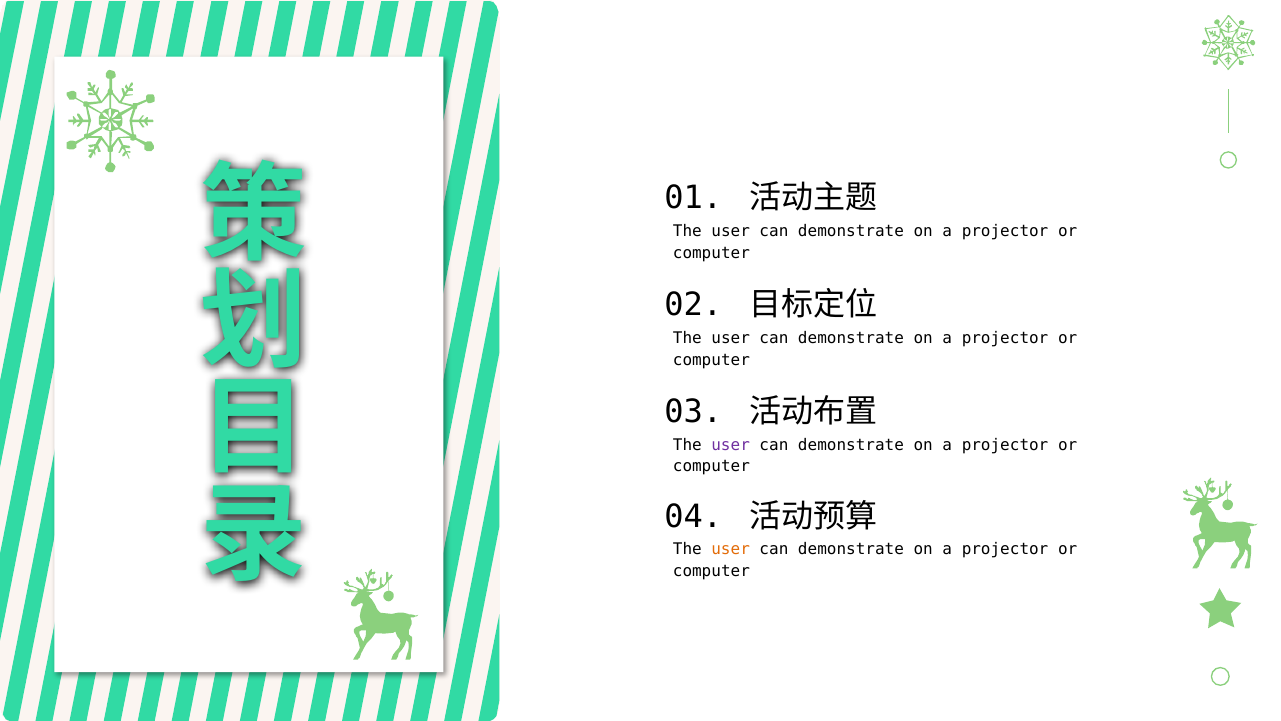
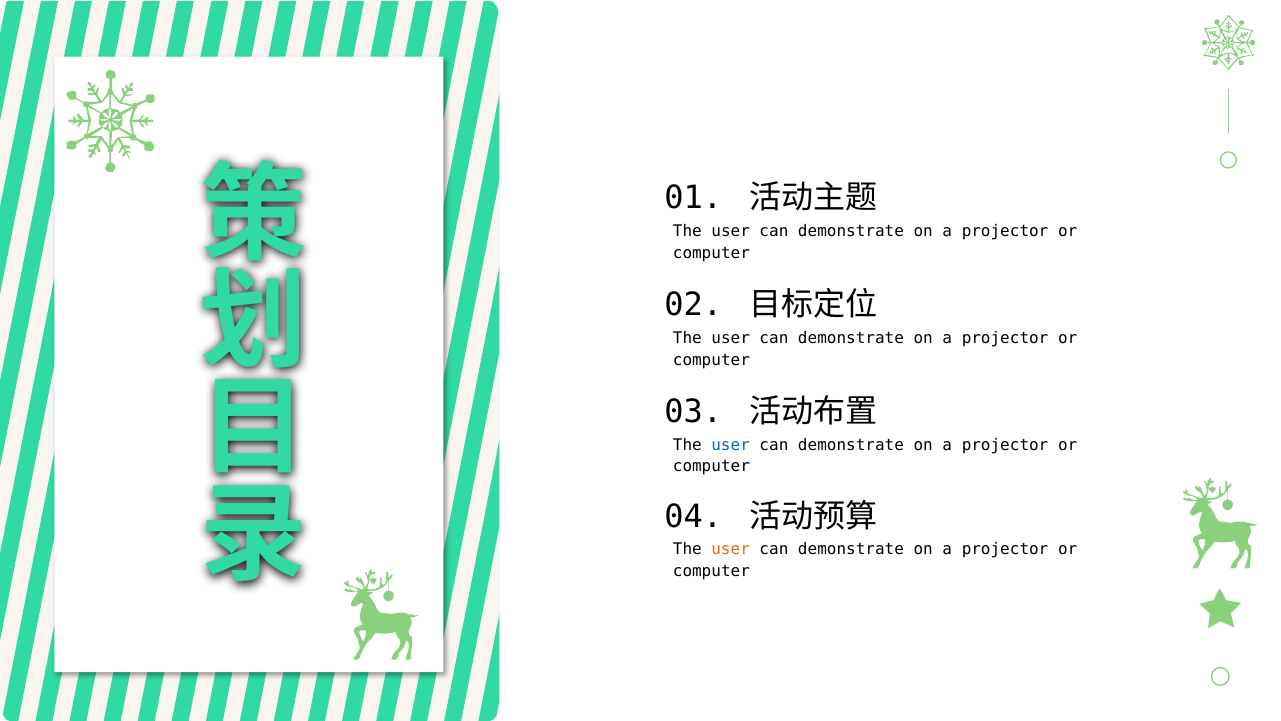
user at (731, 444) colour: purple -> blue
